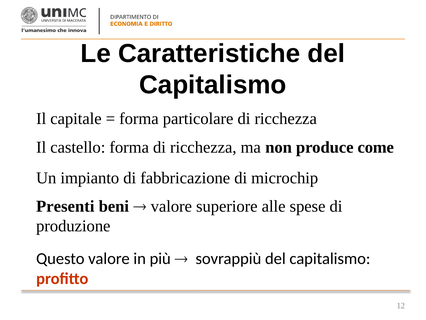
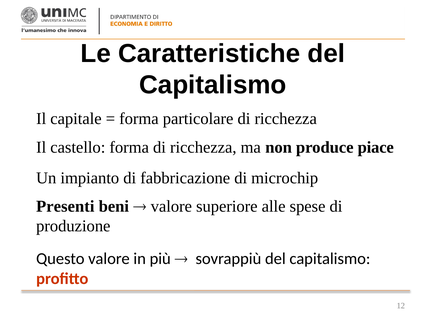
come: come -> piace
